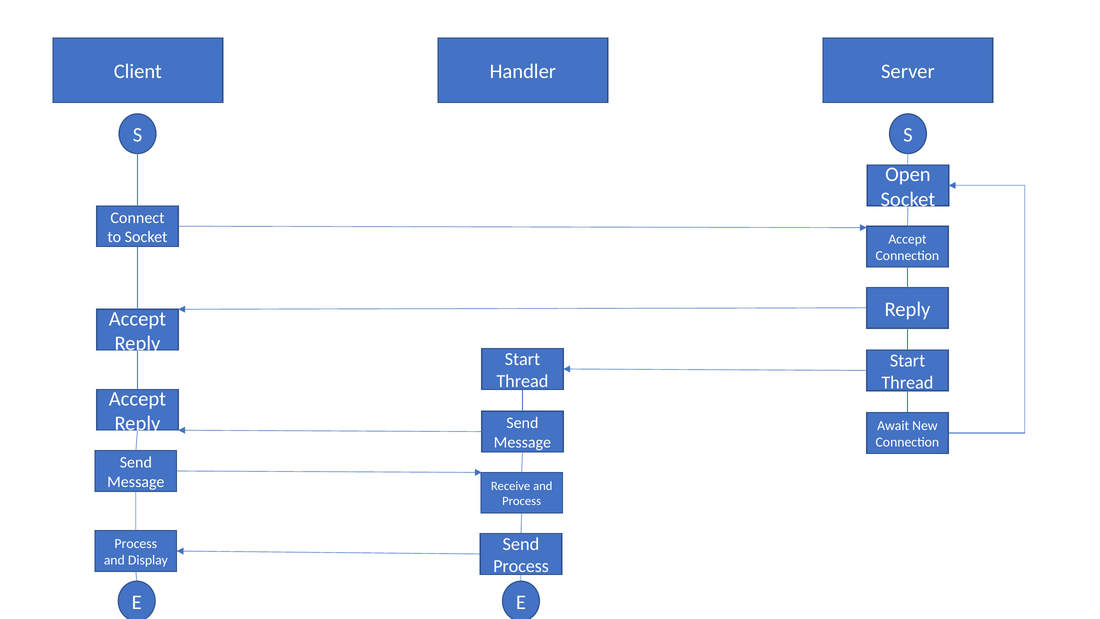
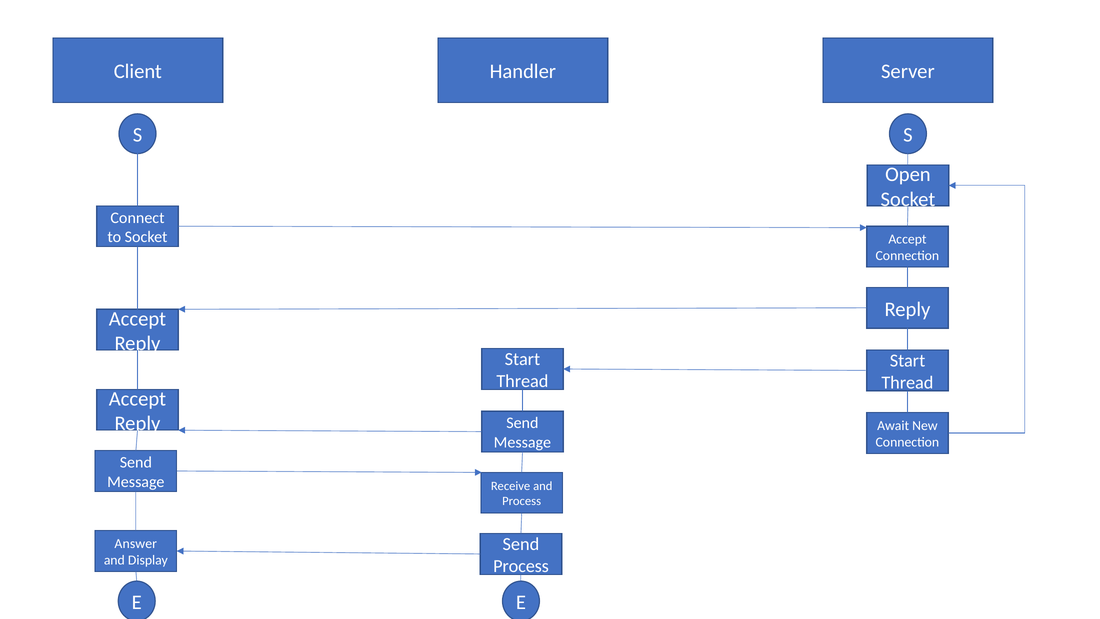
Process at (136, 544): Process -> Answer
